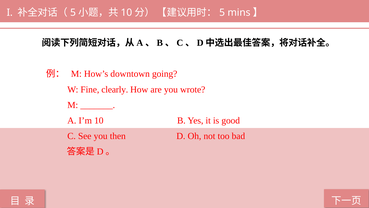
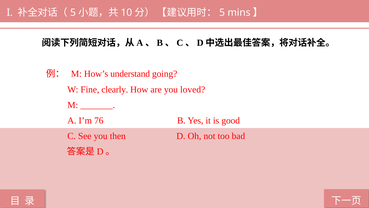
downtown: downtown -> understand
wrote: wrote -> loved
I’m 10: 10 -> 76
